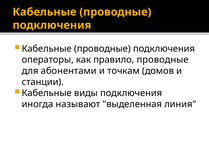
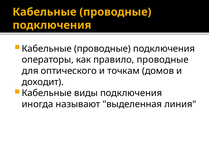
абонентами: абонентами -> оптического
станции: станции -> доходит
